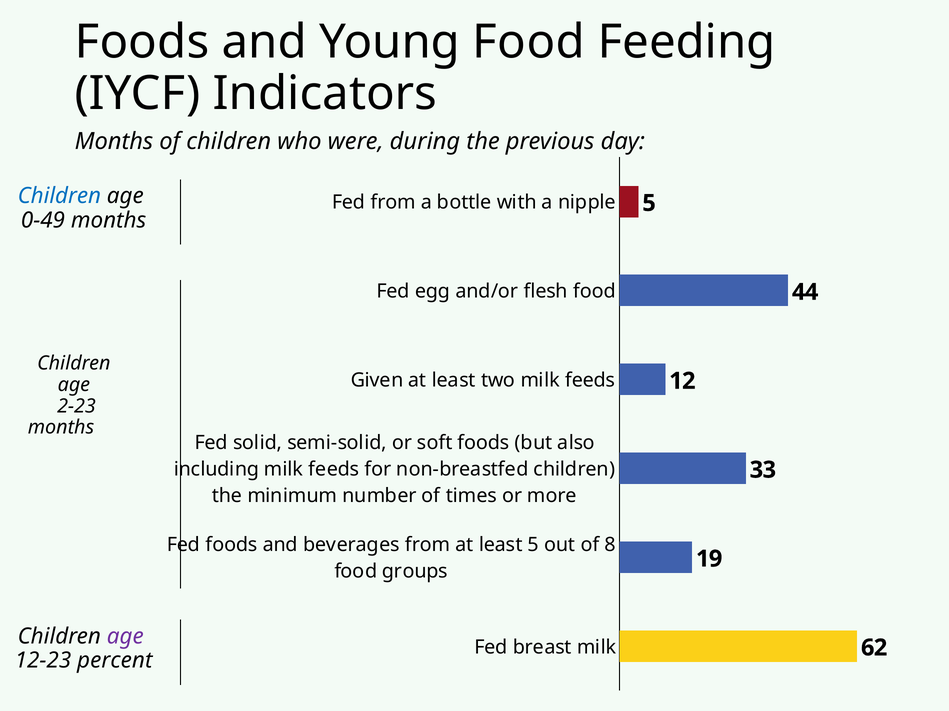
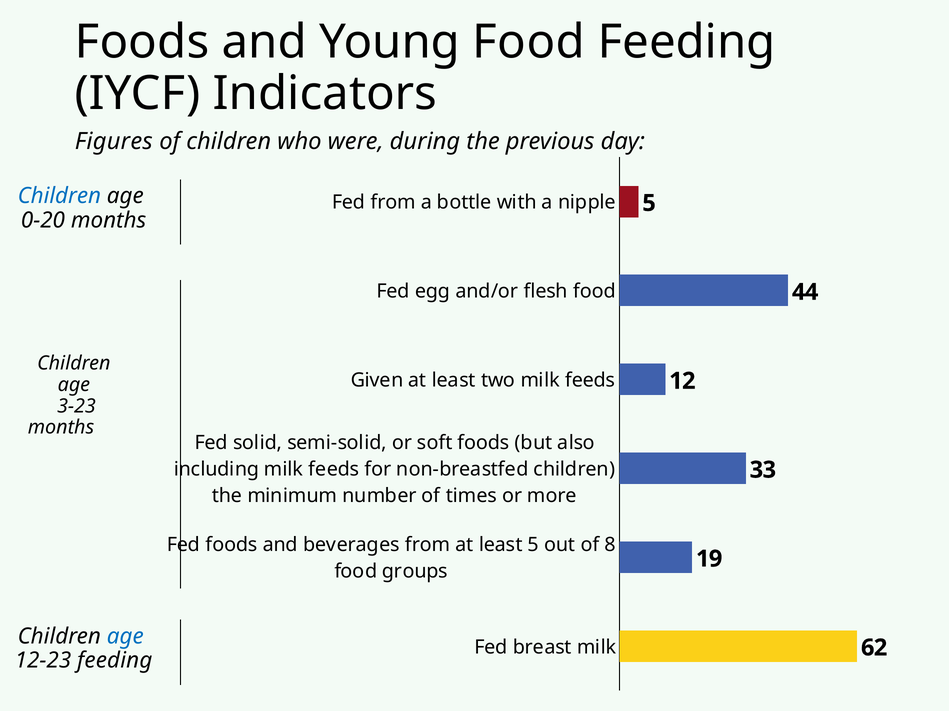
Months at (114, 142): Months -> Figures
0-49: 0-49 -> 0-20
2-23: 2-23 -> 3-23
age at (125, 637) colour: purple -> blue
12-23 percent: percent -> feeding
